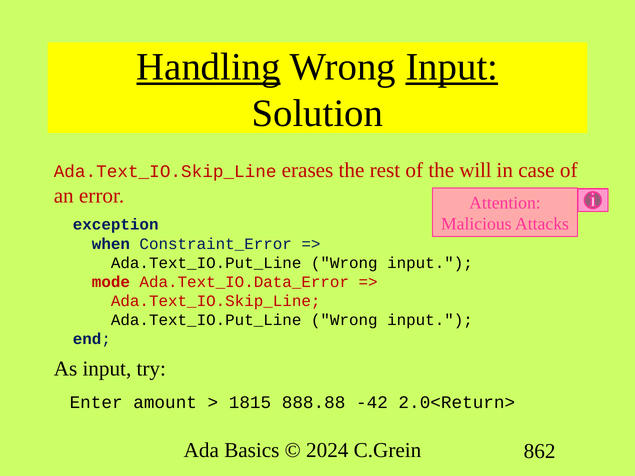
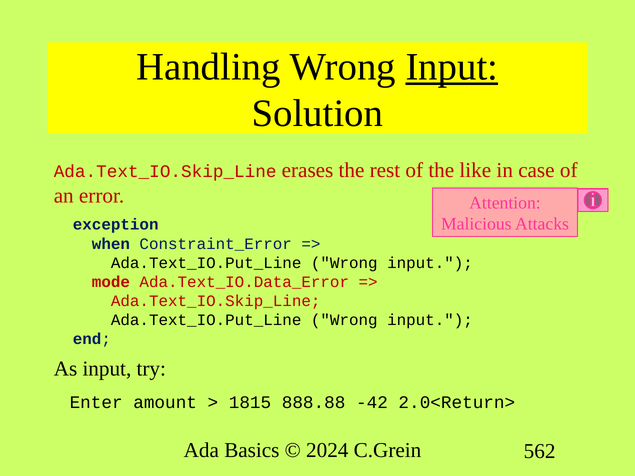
Handling underline: present -> none
will: will -> like
862: 862 -> 562
